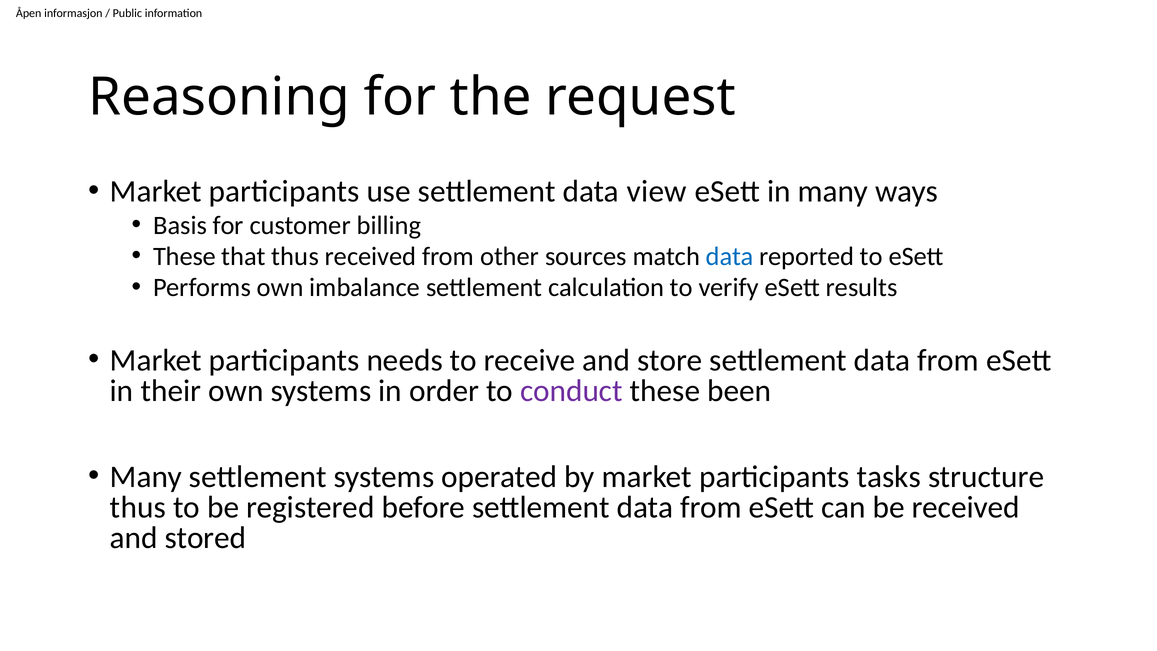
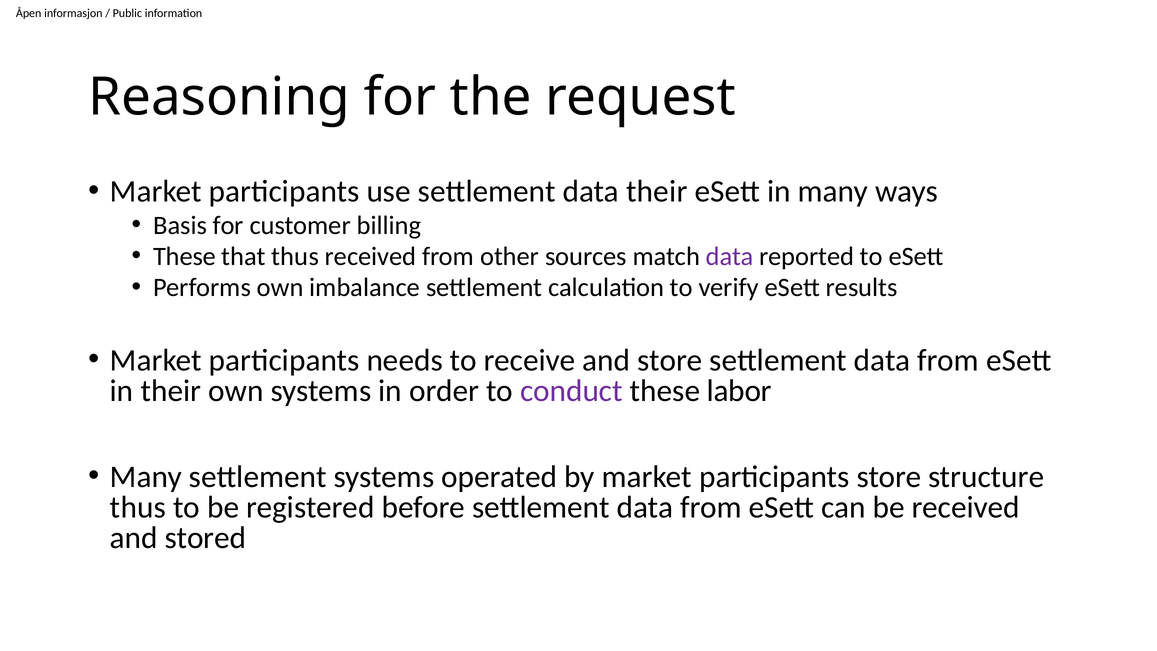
data view: view -> their
data at (730, 256) colour: blue -> purple
been: been -> labor
participants tasks: tasks -> store
